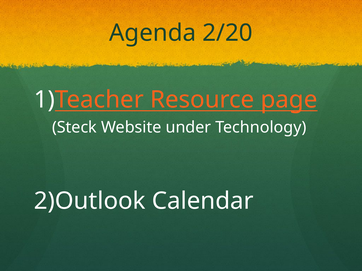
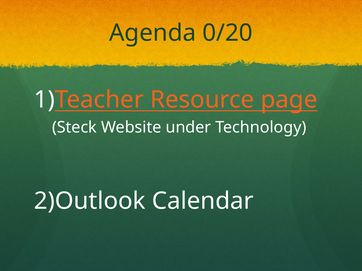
2/20: 2/20 -> 0/20
